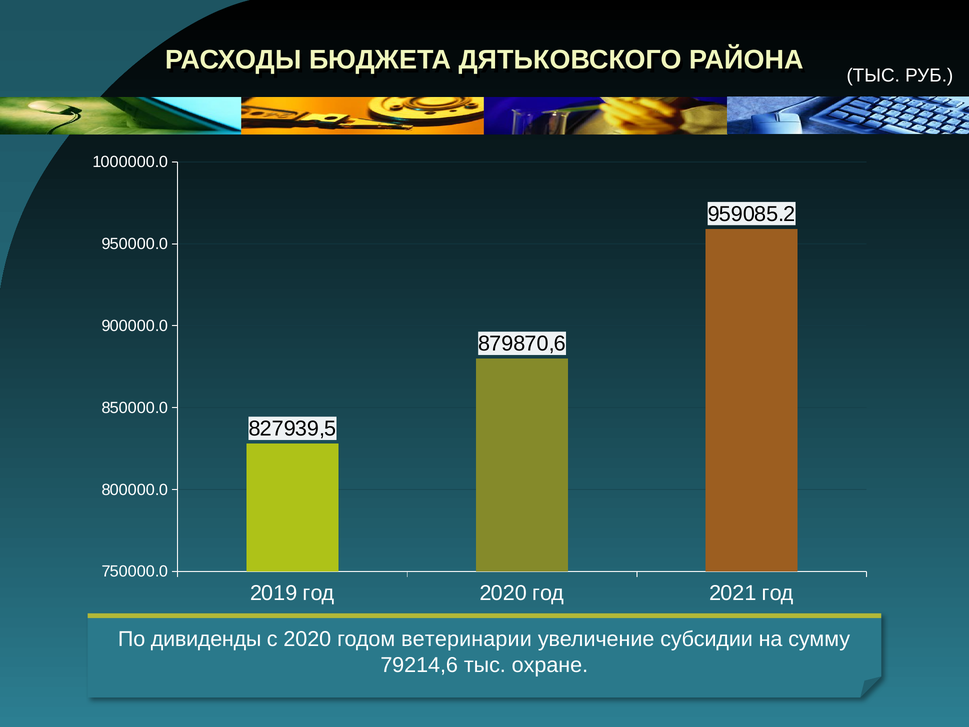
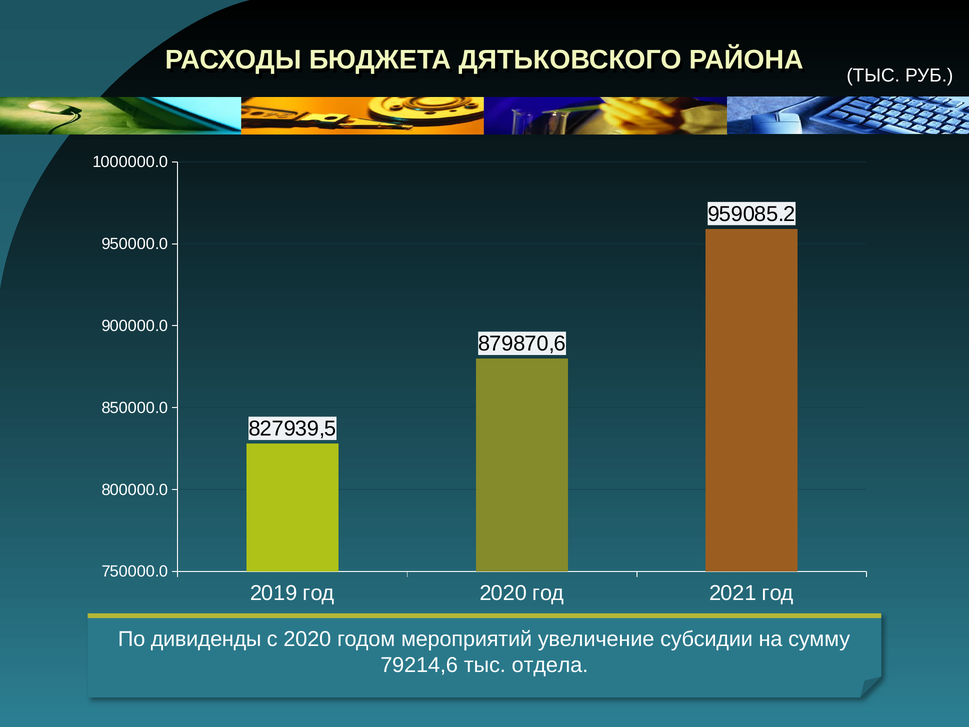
ветеринарии: ветеринарии -> мероприятий
охране: охране -> отдела
